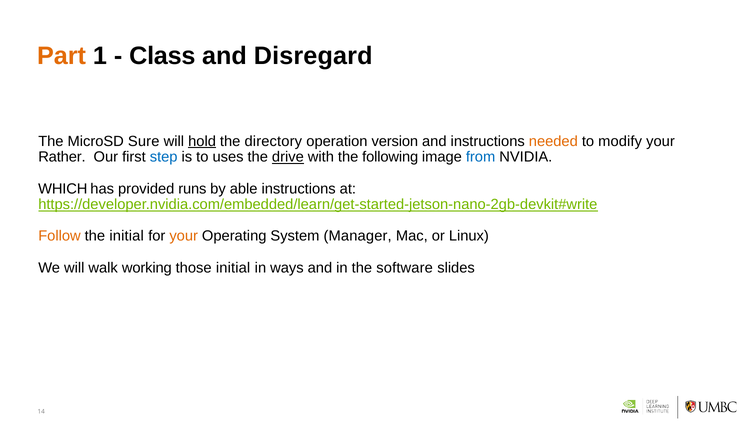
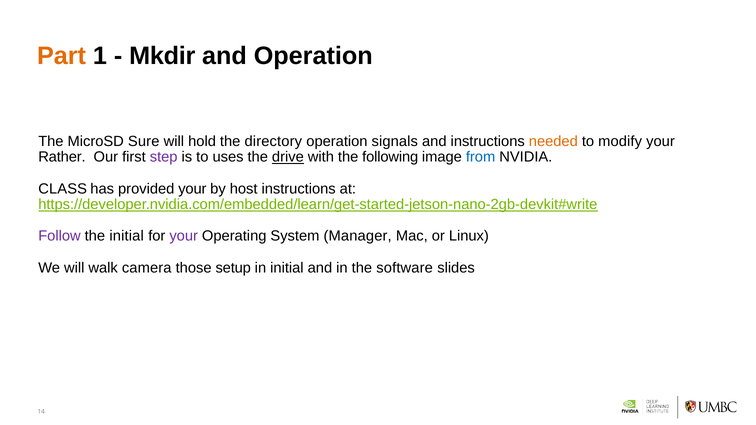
Class: Class -> Mkdir
and Disregard: Disregard -> Operation
hold underline: present -> none
version: version -> signals
step colour: blue -> purple
WHICH: WHICH -> CLASS
provided runs: runs -> your
able: able -> host
Follow colour: orange -> purple
your at (184, 236) colour: orange -> purple
working: working -> camera
those initial: initial -> setup
in ways: ways -> initial
